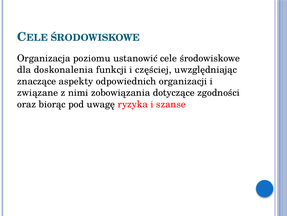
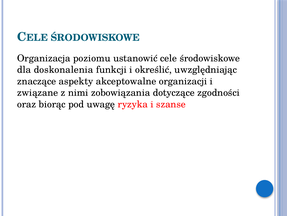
częściej: częściej -> określić
odpowiednich: odpowiednich -> akceptowalne
